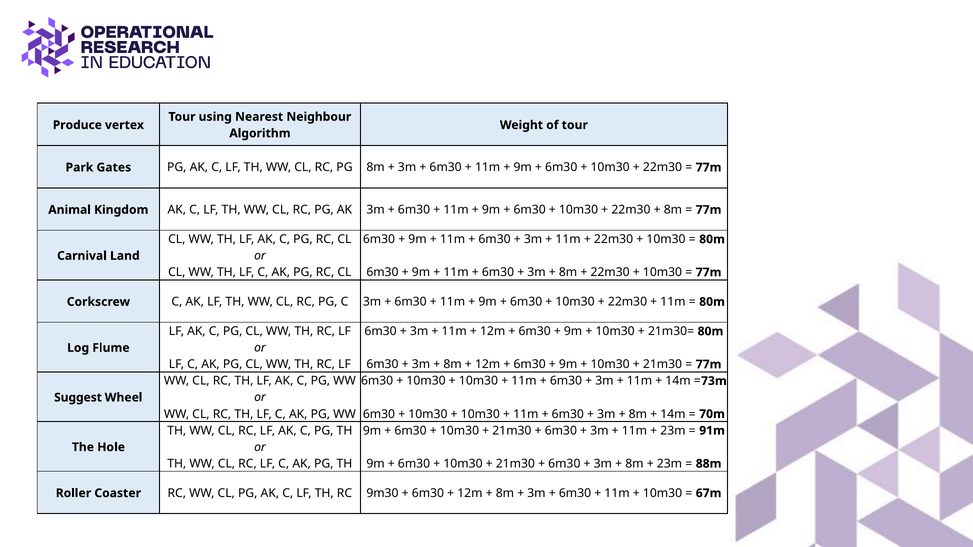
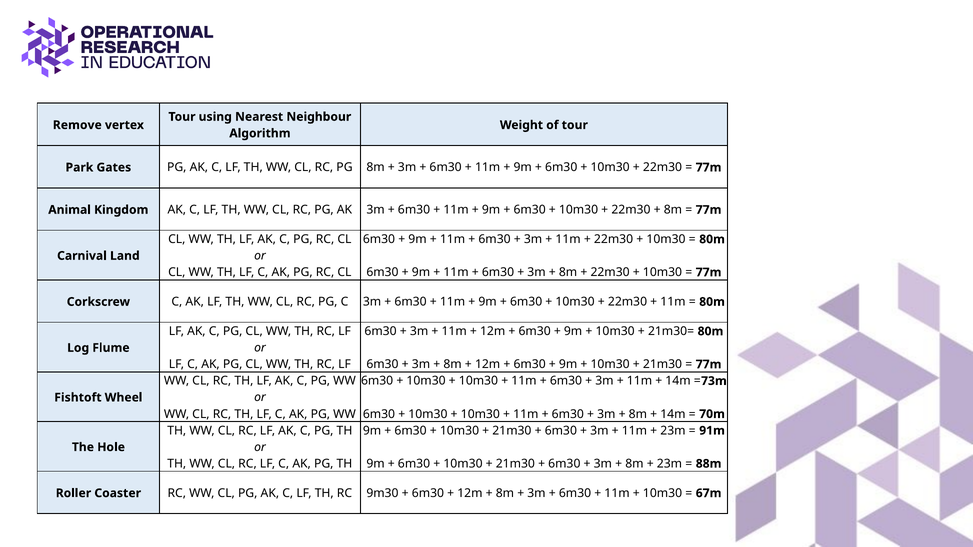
Produce: Produce -> Remove
Suggest: Suggest -> Fishtoft
